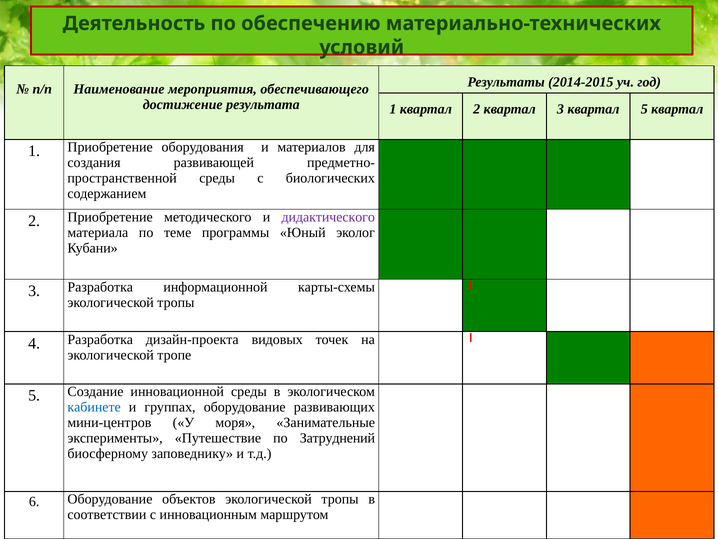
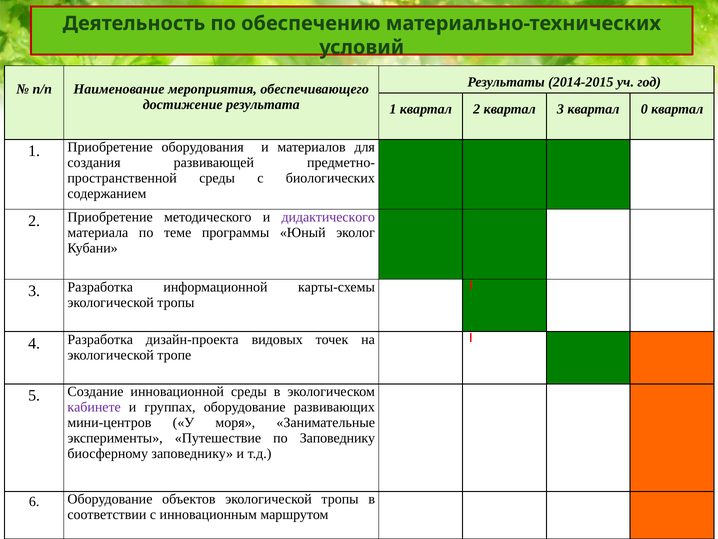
квартал 5: 5 -> 0
кабинете colour: blue -> purple
по Затруднений: Затруднений -> Заповеднику
